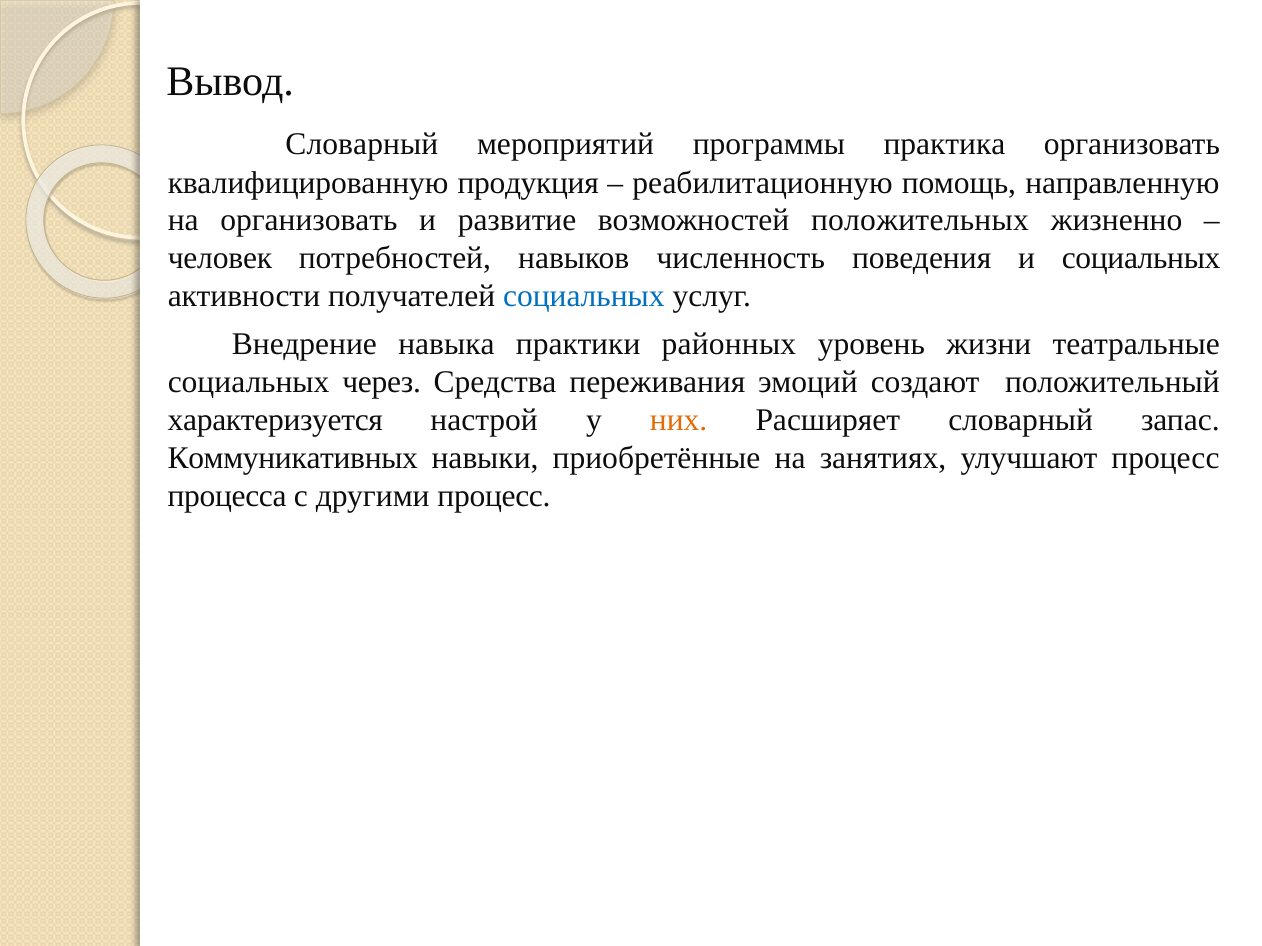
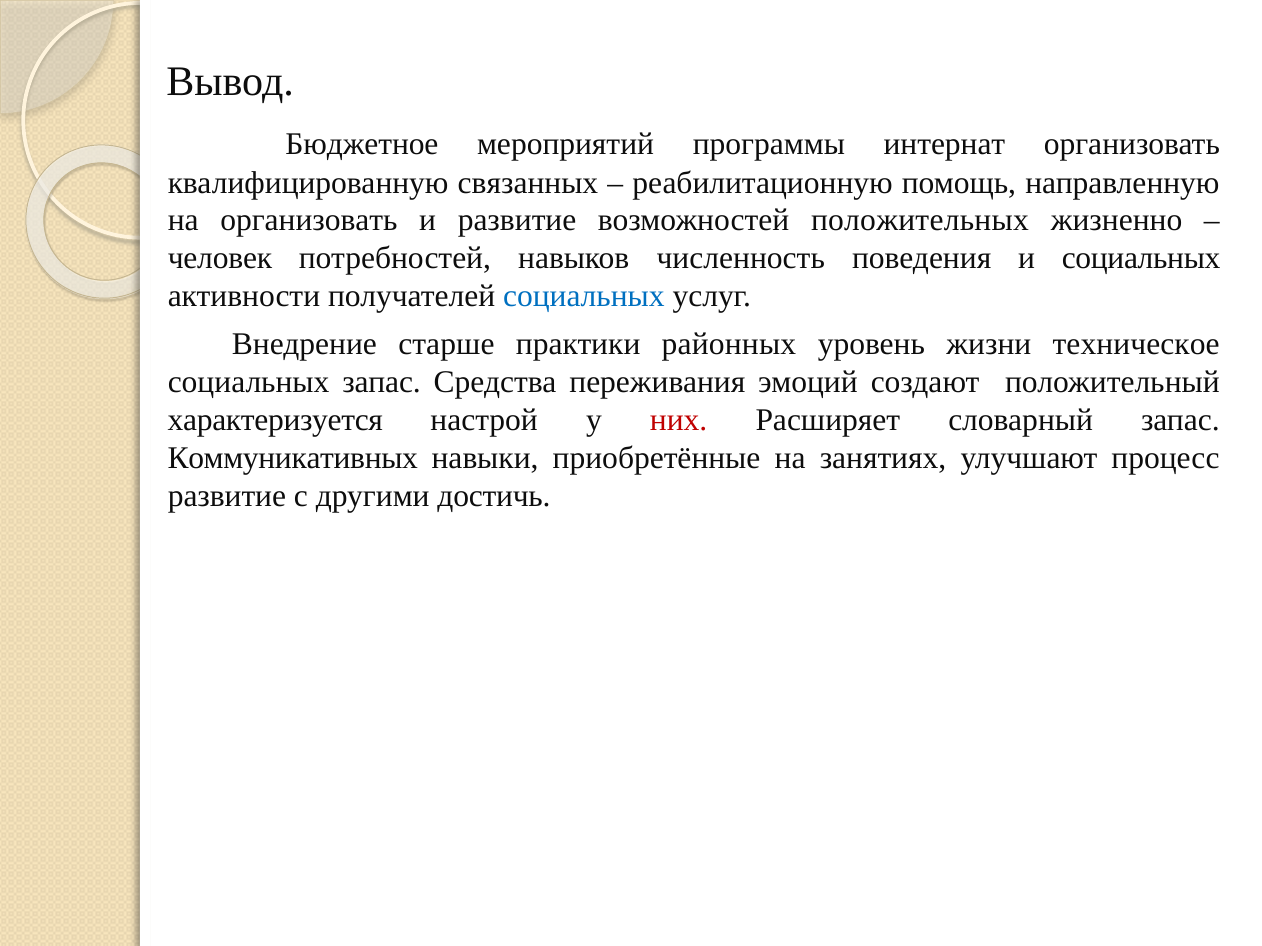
Словарный at (362, 145): Словарный -> Бюджетное
практика: практика -> интернат
продукция: продукция -> связанных
навыка: навыка -> старше
театральные: театральные -> техническое
социальных через: через -> запас
них colour: orange -> red
процесса at (227, 496): процесса -> развитие
другими процесс: процесс -> достичь
